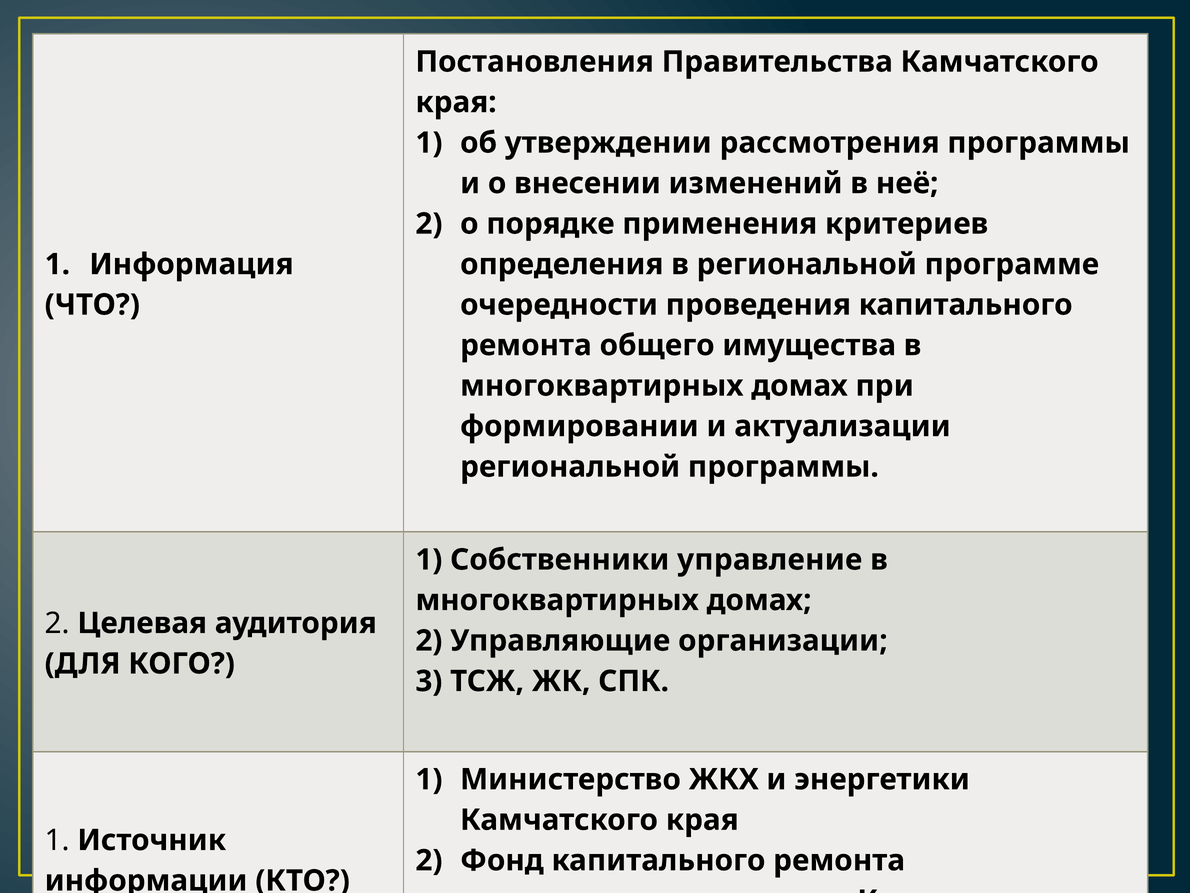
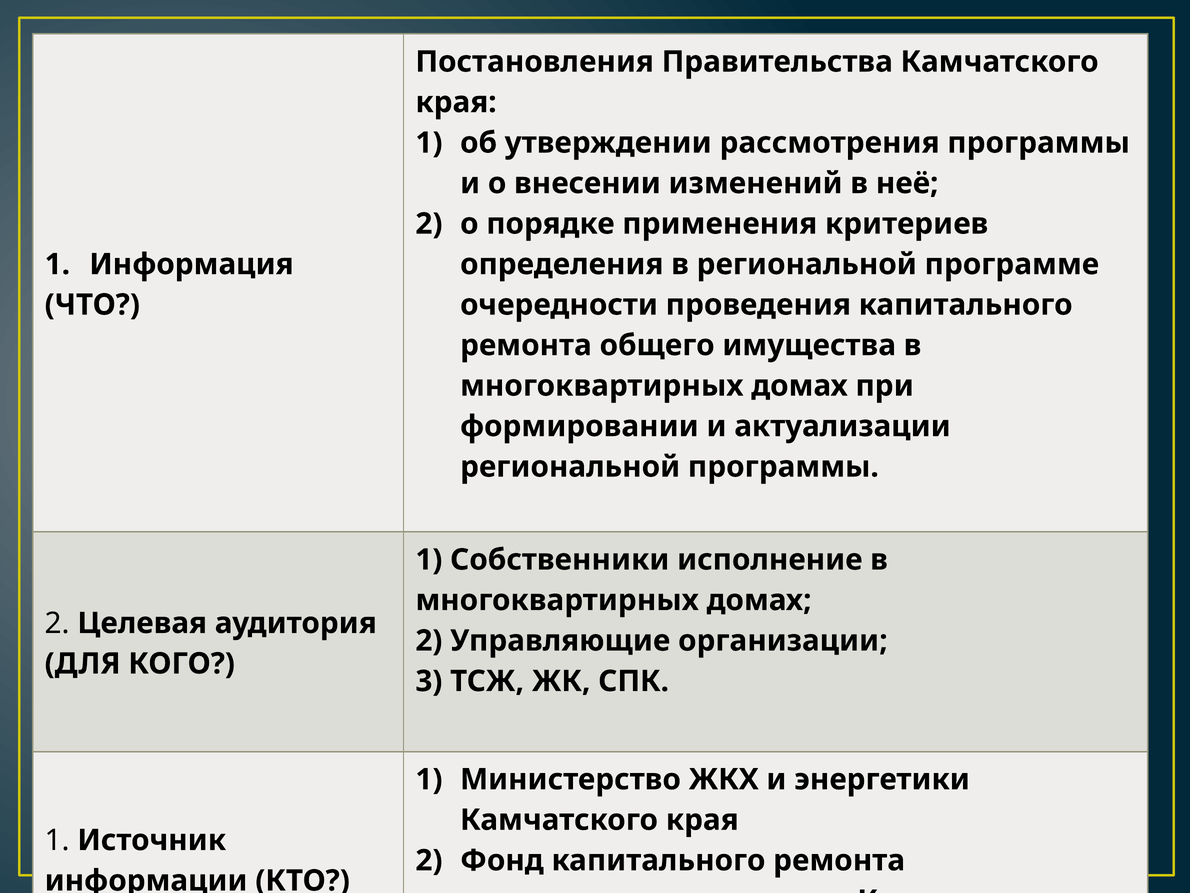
управление: управление -> исполнение
